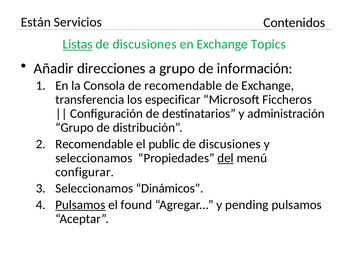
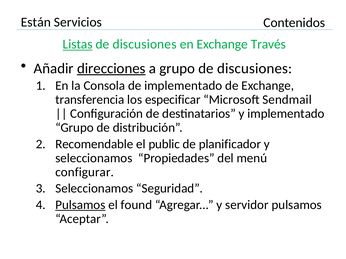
Topics: Topics -> Través
direcciones underline: none -> present
grupo de información: información -> discusiones
de recomendable: recomendable -> implementado
Ficcheros: Ficcheros -> Sendmail
y administración: administración -> implementado
discusiones at (230, 144): discusiones -> planificador
del underline: present -> none
Dinámicos: Dinámicos -> Seguridad
pending: pending -> servidor
